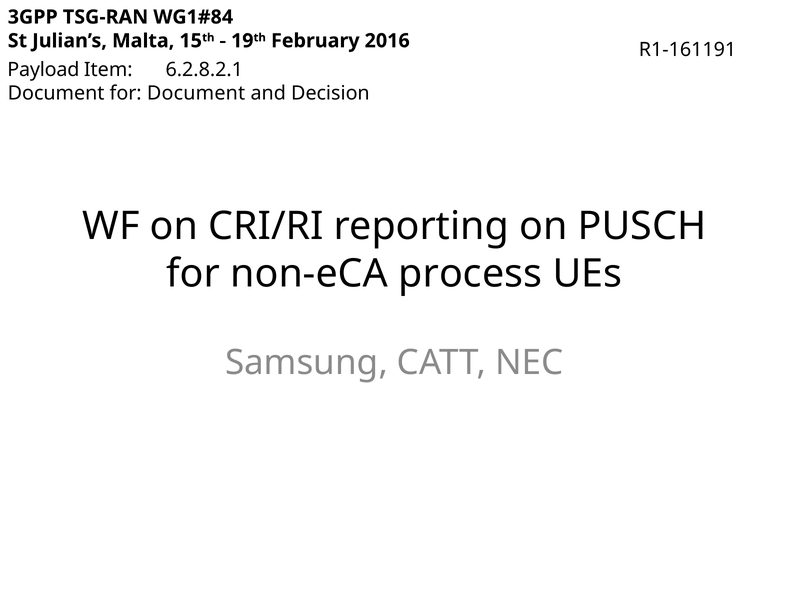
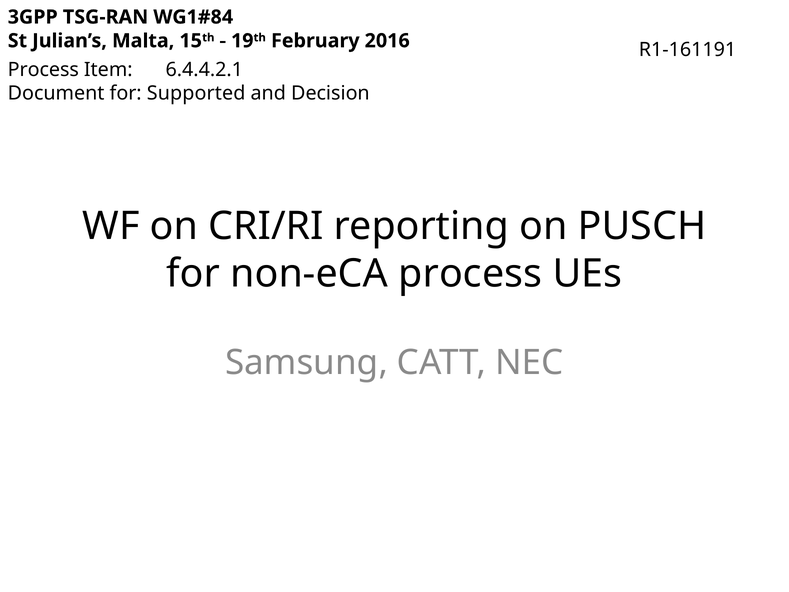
Payload at (43, 70): Payload -> Process
6.2.8.2.1: 6.2.8.2.1 -> 6.4.4.2.1
for Document: Document -> Supported
